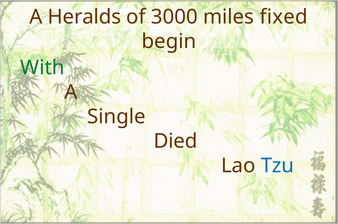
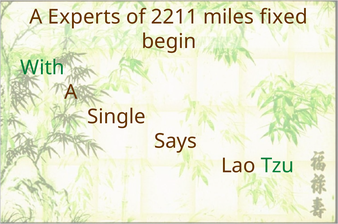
Heralds: Heralds -> Experts
3000: 3000 -> 2211
Died: Died -> Says
Tzu colour: blue -> green
